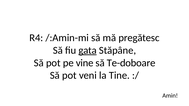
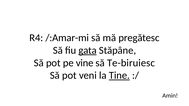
/:Amin-mi: /:Amin-mi -> /:Amar-mi
Te-doboare: Te-doboare -> Te-biruiesc
Tine underline: none -> present
